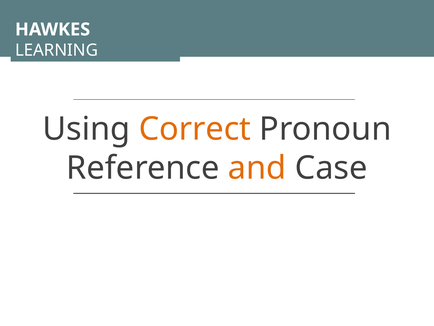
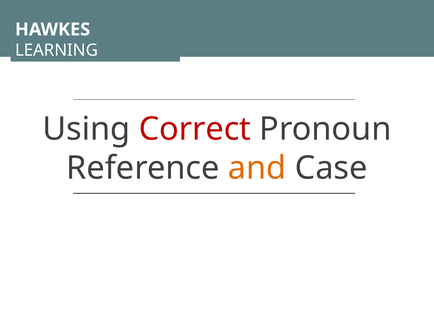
Correct colour: orange -> red
